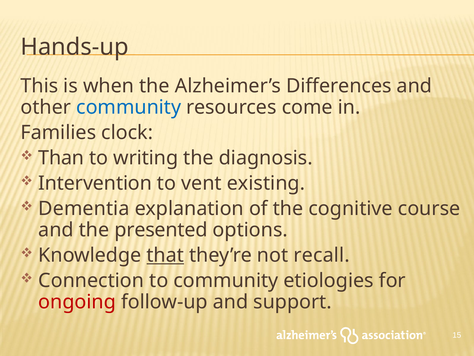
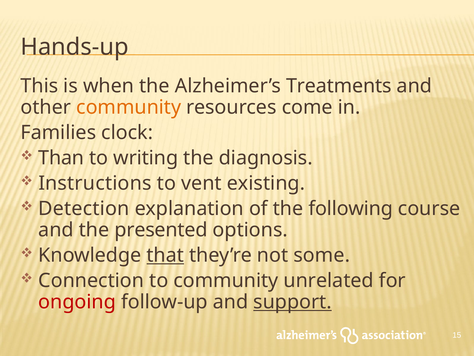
Differences: Differences -> Treatments
community at (129, 107) colour: blue -> orange
Intervention: Intervention -> Instructions
Dementia: Dementia -> Detection
cognitive: cognitive -> following
recall: recall -> some
etiologies: etiologies -> unrelated
support underline: none -> present
